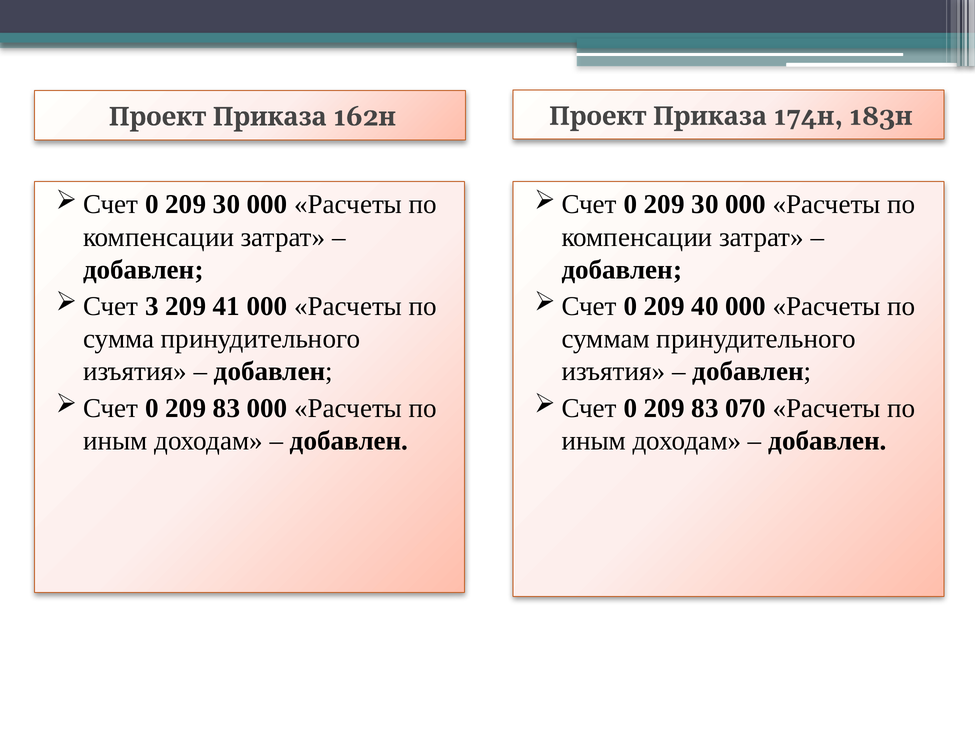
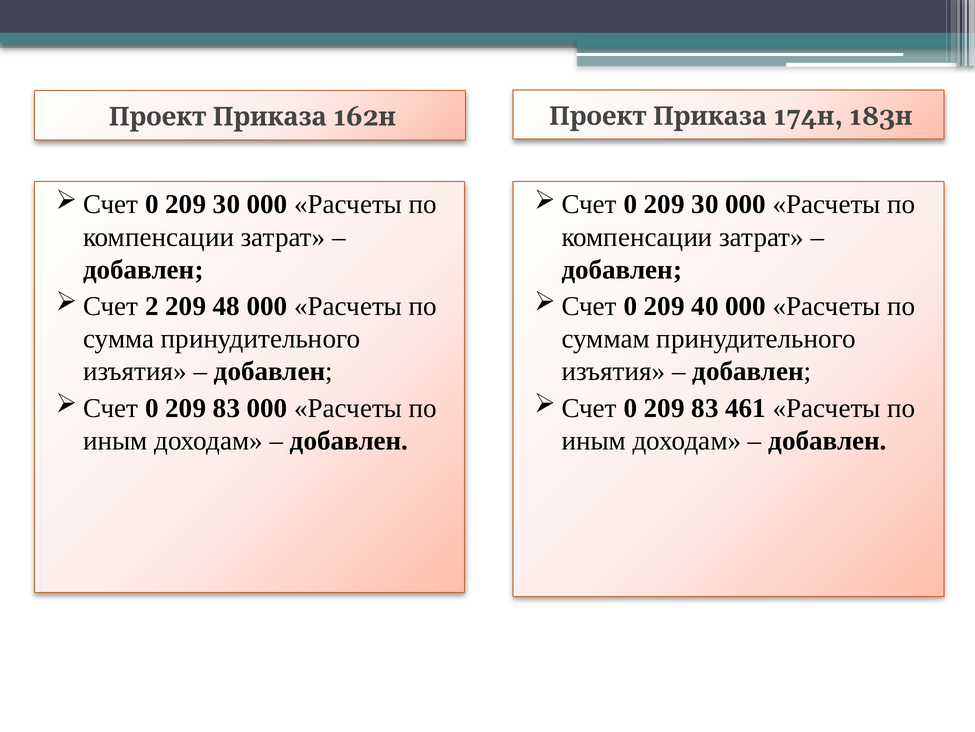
3: 3 -> 2
41: 41 -> 48
070: 070 -> 461
